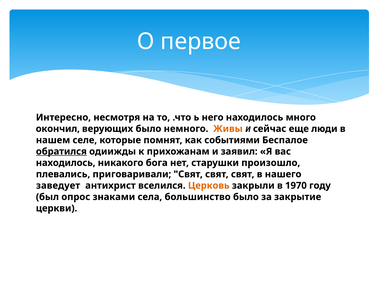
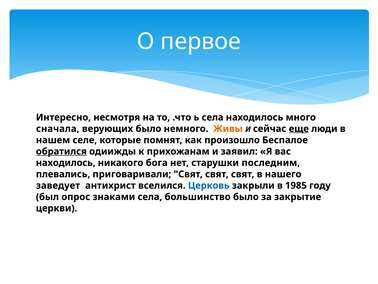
ь него: него -> села
окончил: окончил -> сначала
еще underline: none -> present
событиями: событиями -> произошло
произошло: произошло -> последним
Церковь colour: orange -> blue
1970: 1970 -> 1985
